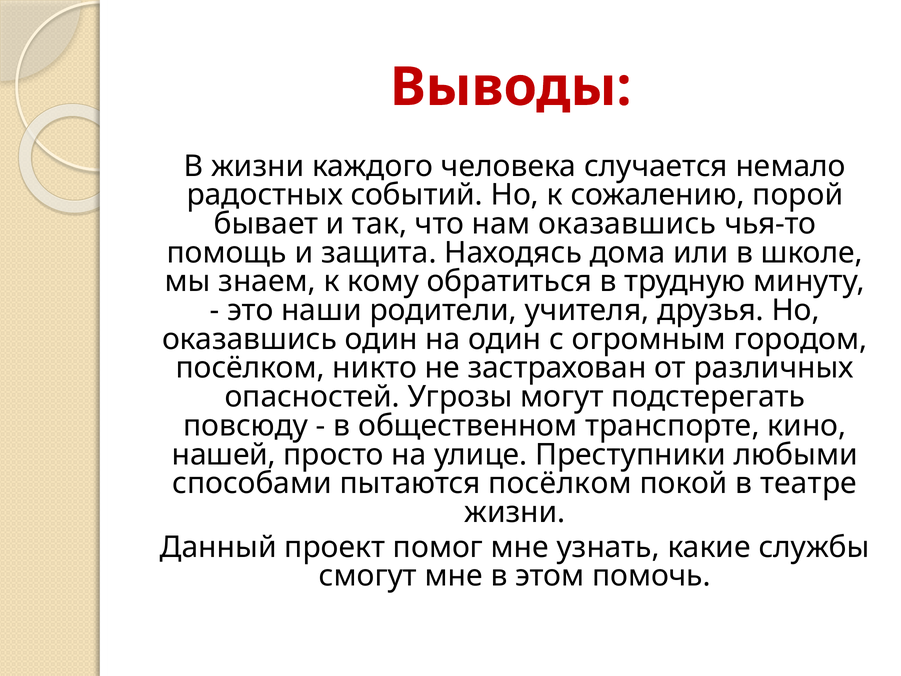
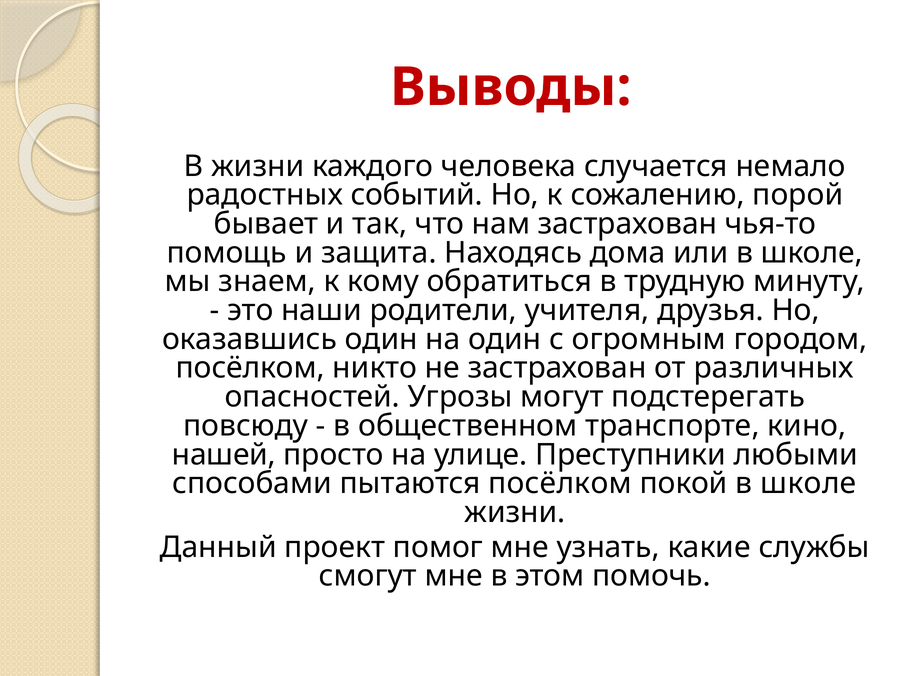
нам оказавшись: оказавшись -> застрахован
покой в театре: театре -> школе
